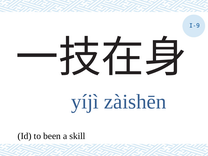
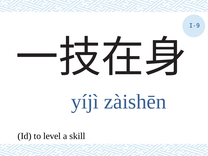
been: been -> level
